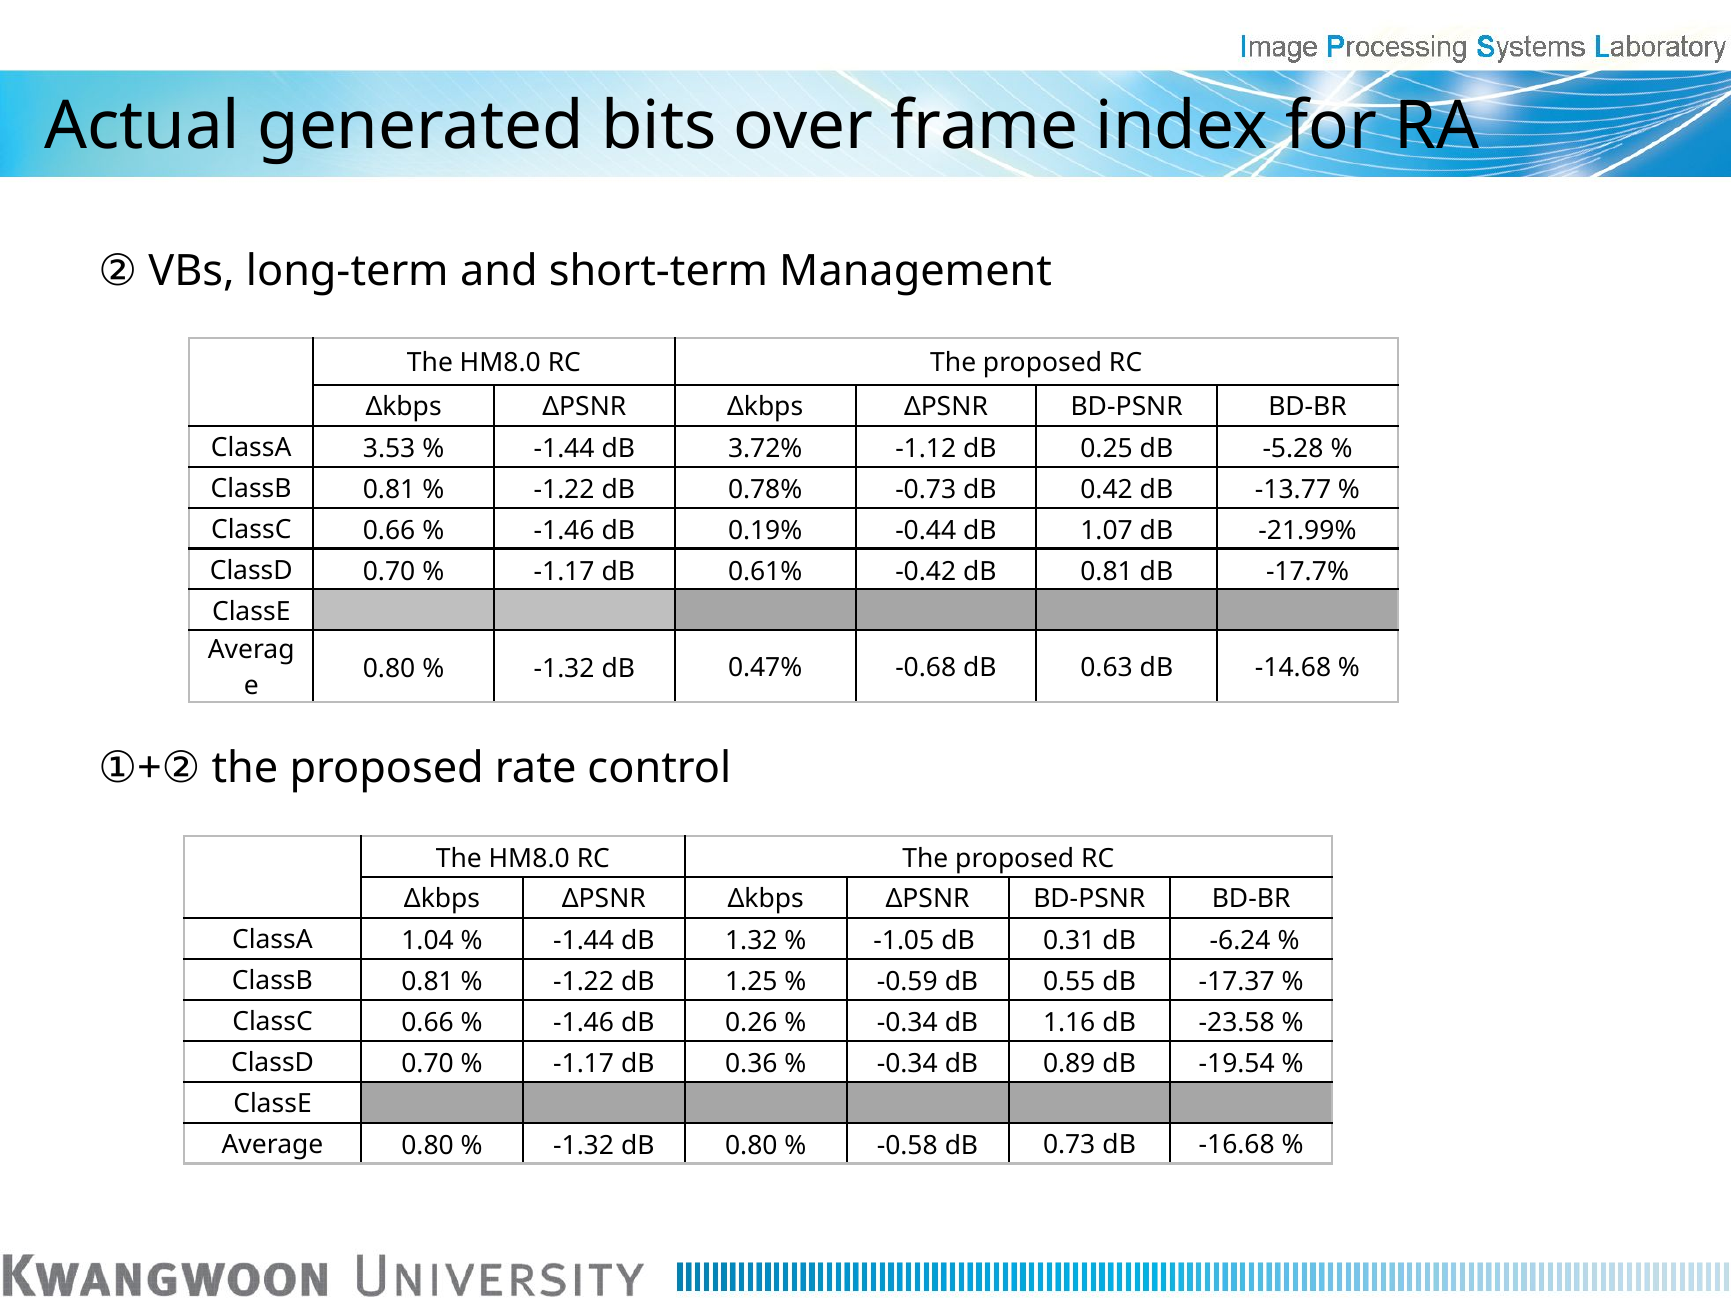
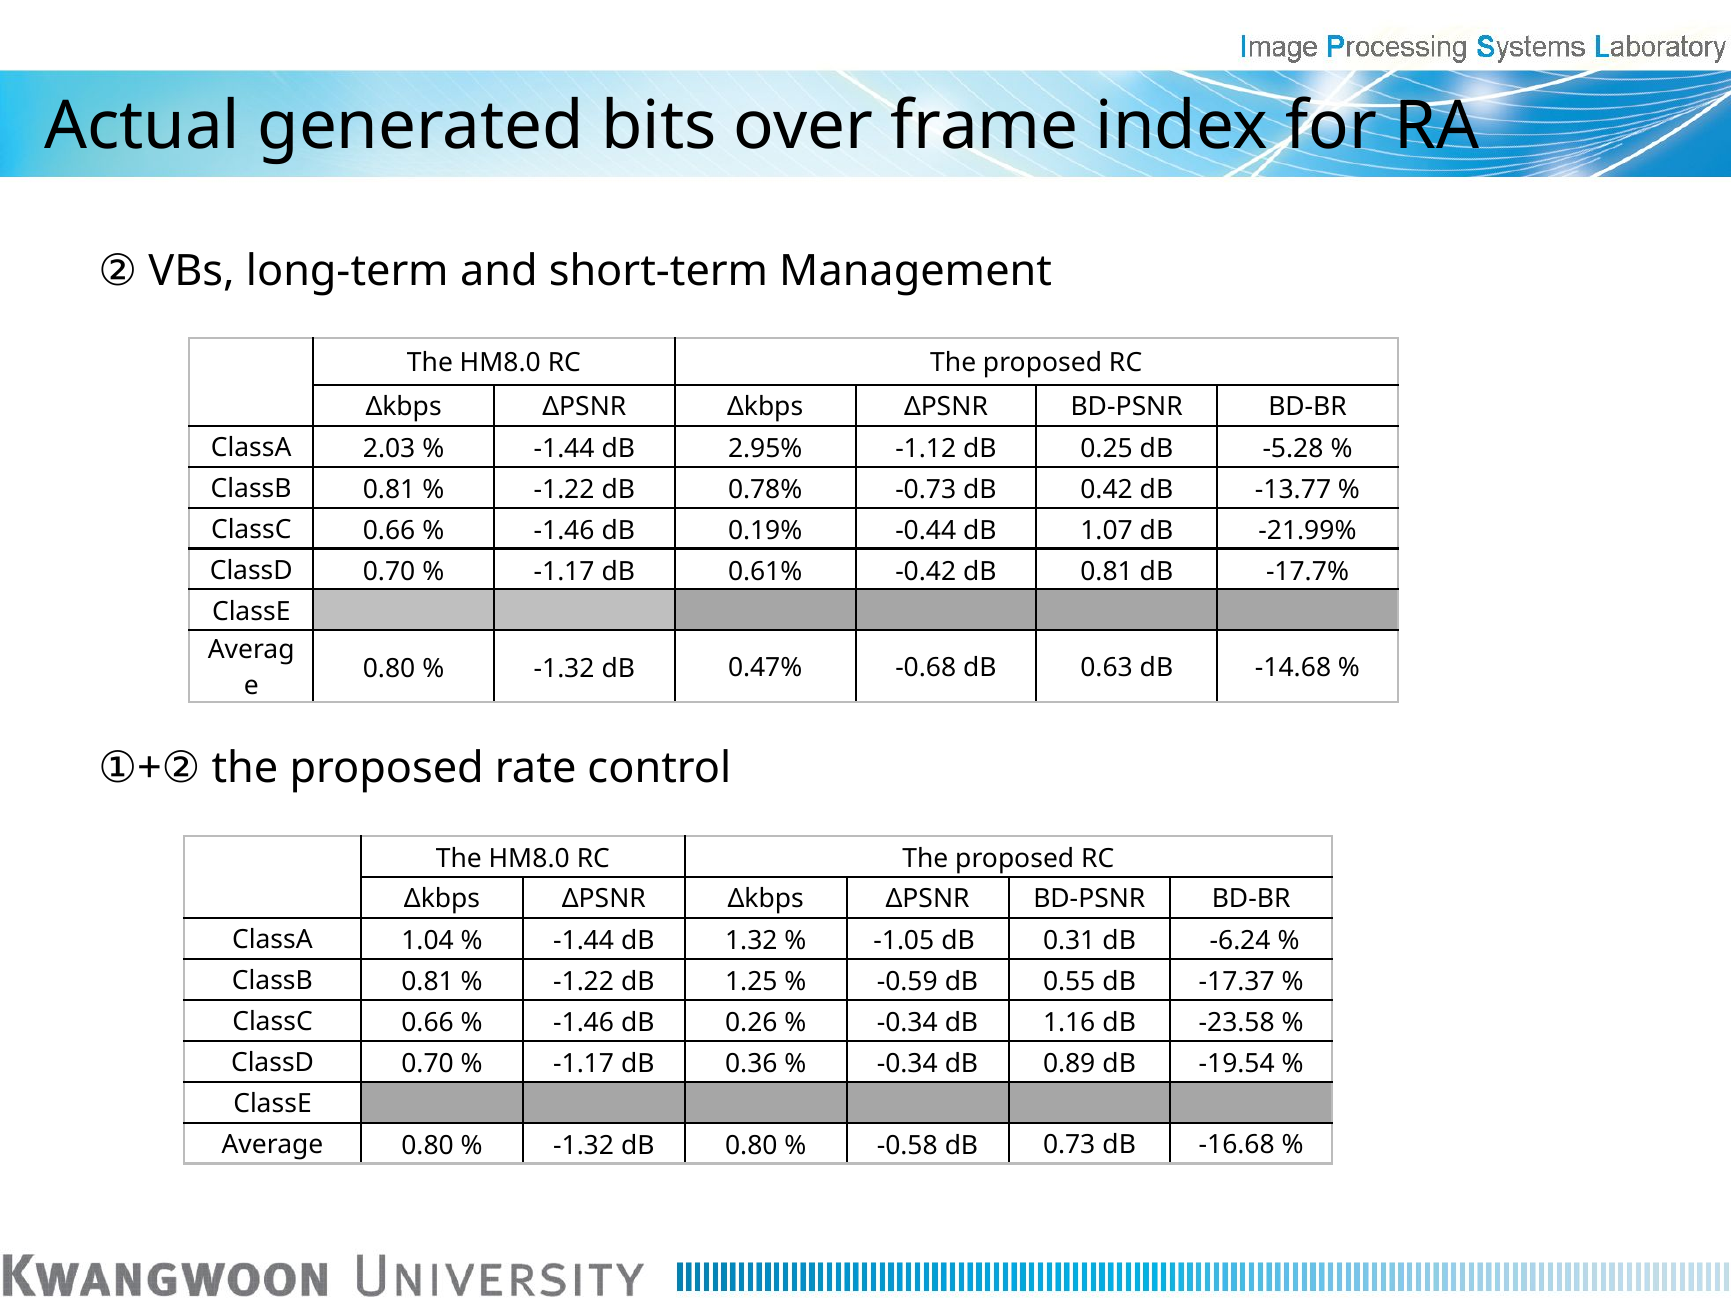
3.53: 3.53 -> 2.03
3.72%: 3.72% -> 2.95%
